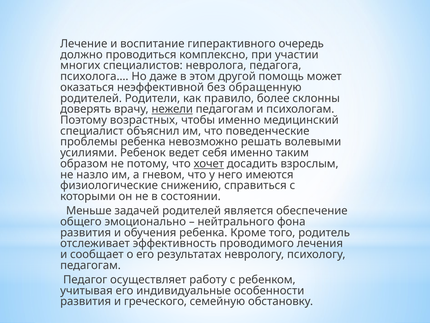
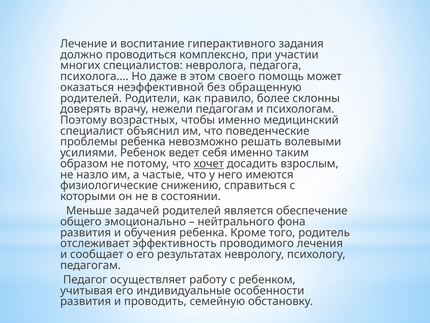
очередь: очередь -> задания
другой: другой -> своего
нежели underline: present -> none
гневом: гневом -> частые
греческого: греческого -> проводить
